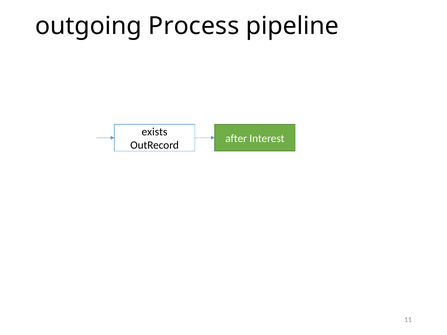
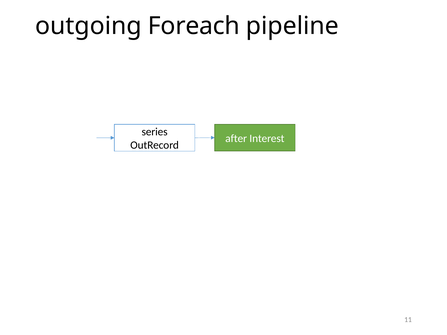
Process: Process -> Foreach
exists: exists -> series
